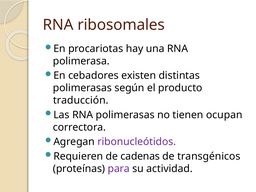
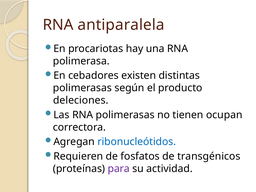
ribosomales: ribosomales -> antiparalela
traducción: traducción -> deleciones
ribonucleótidos colour: purple -> blue
cadenas: cadenas -> fosfatos
